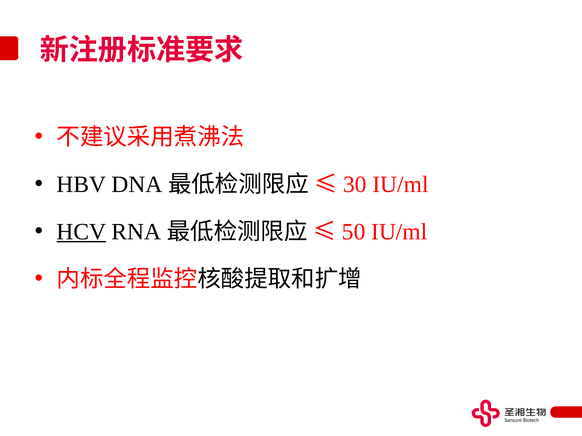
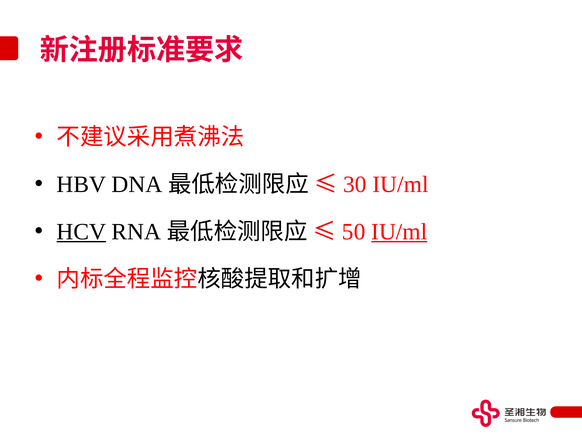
IU/ml at (399, 232) underline: none -> present
